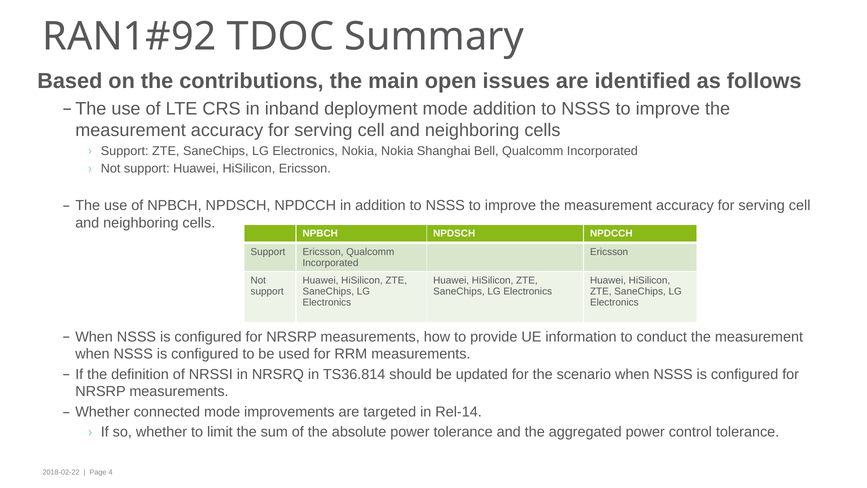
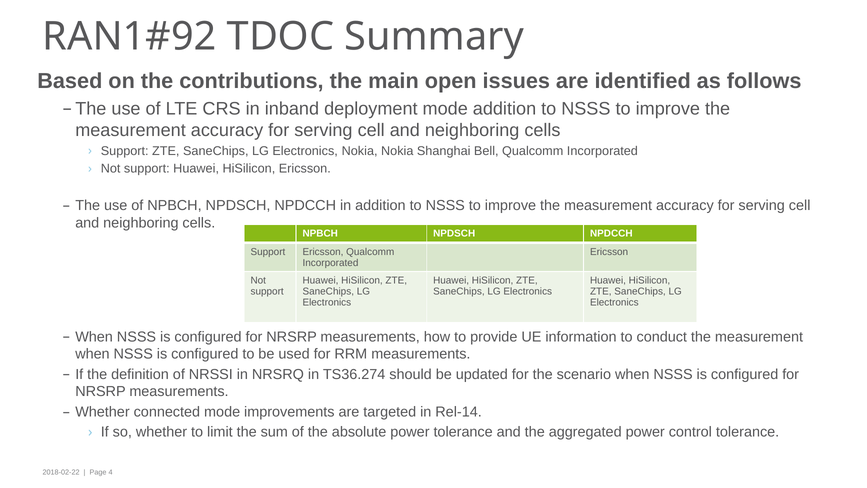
TS36.814: TS36.814 -> TS36.274
